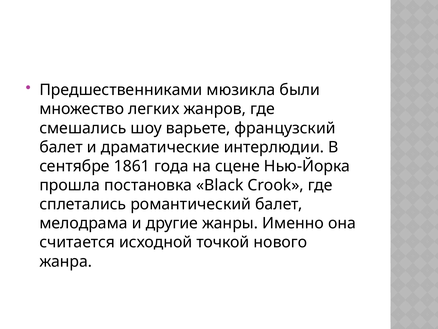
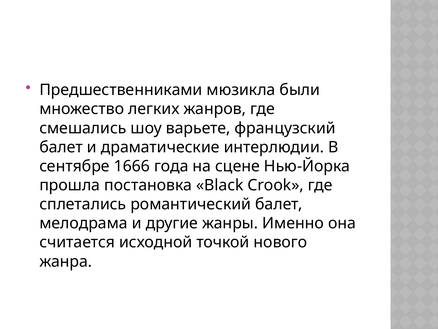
1861: 1861 -> 1666
